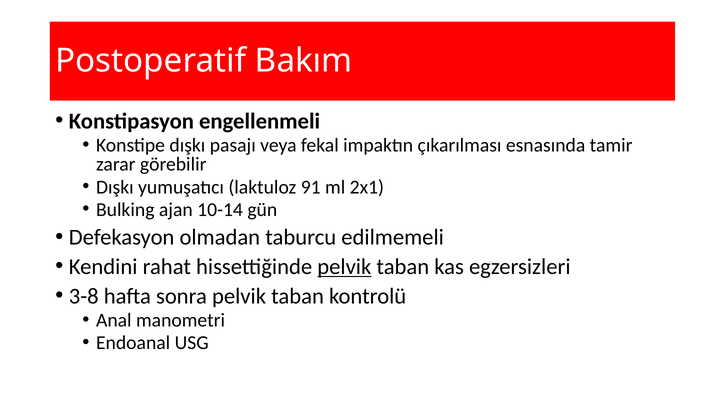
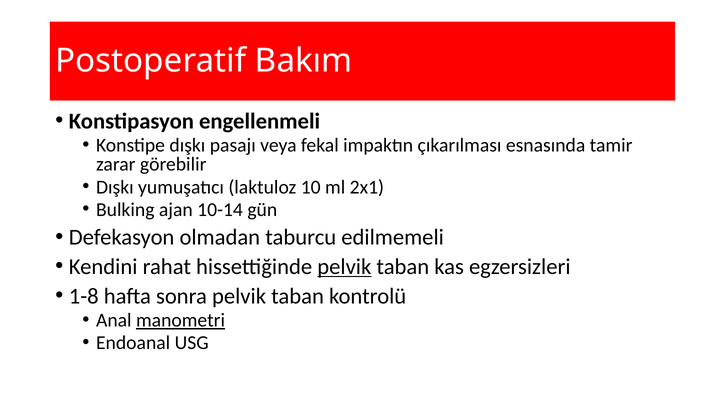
91: 91 -> 10
3-8: 3-8 -> 1-8
manometri underline: none -> present
